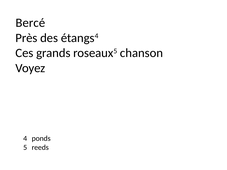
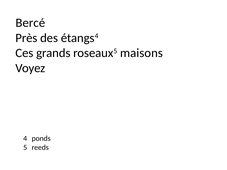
chanson: chanson -> maisons
